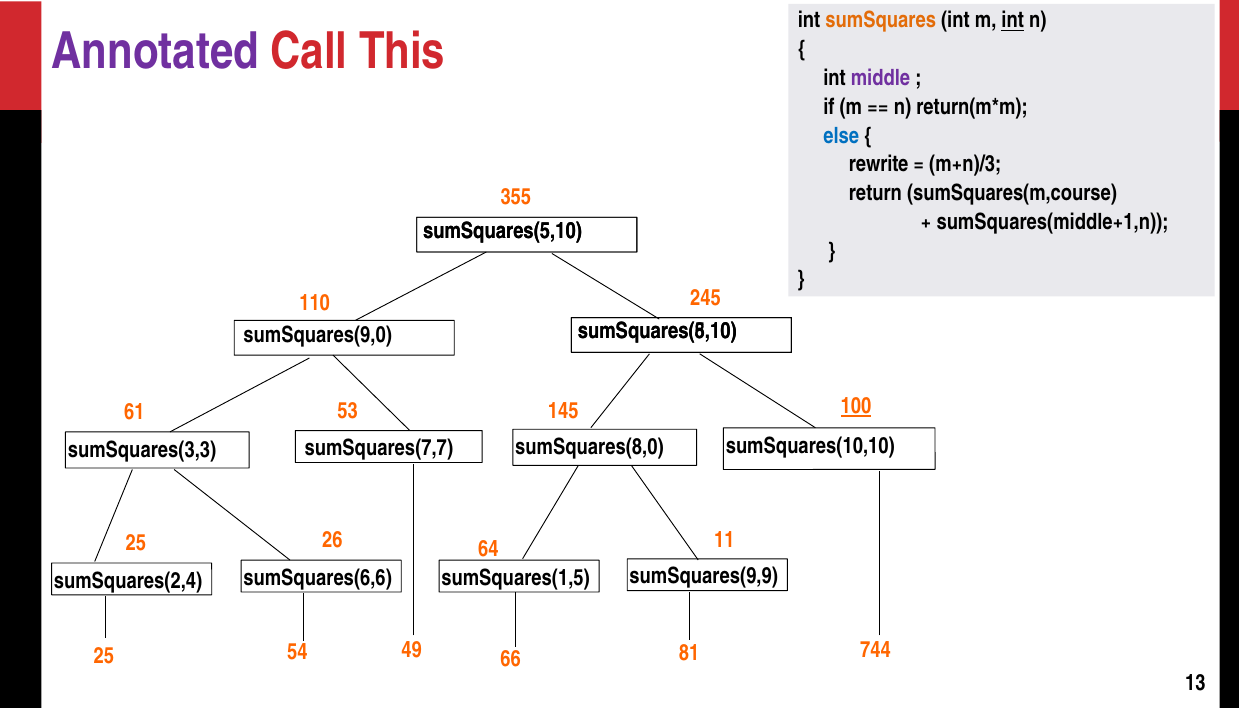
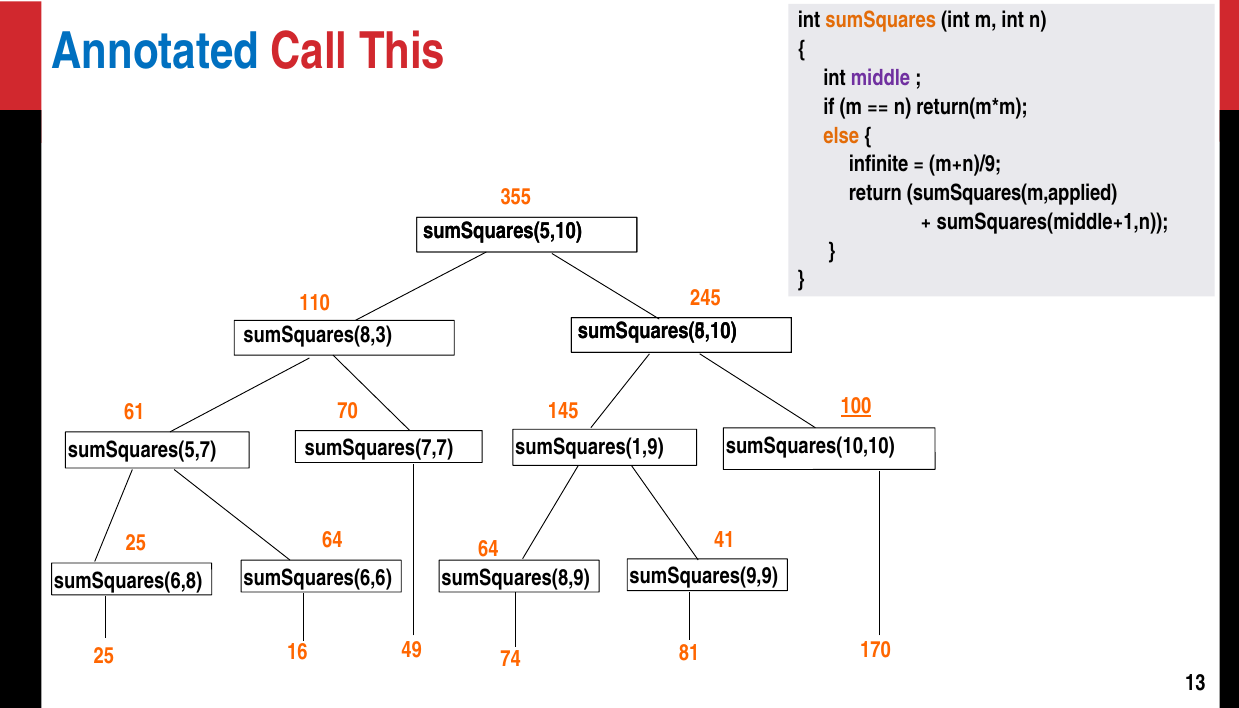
int at (1013, 21) underline: present -> none
Annotated colour: purple -> blue
else colour: blue -> orange
rewrite: rewrite -> infinite
m+n)/3: m+n)/3 -> m+n)/9
sumSquares(m,course: sumSquares(m,course -> sumSquares(m,applied
sumSquares(9,0: sumSquares(9,0 -> sumSquares(8,3
53: 53 -> 70
sumSquares(3,3: sumSquares(3,3 -> sumSquares(5,7
sumSquares(8,0: sumSquares(8,0 -> sumSquares(1,9
25 26: 26 -> 64
11: 11 -> 41
sumSquares(2,4: sumSquares(2,4 -> sumSquares(6,8
sumSquares(1,5: sumSquares(1,5 -> sumSquares(8,9
54: 54 -> 16
66: 66 -> 74
744: 744 -> 170
